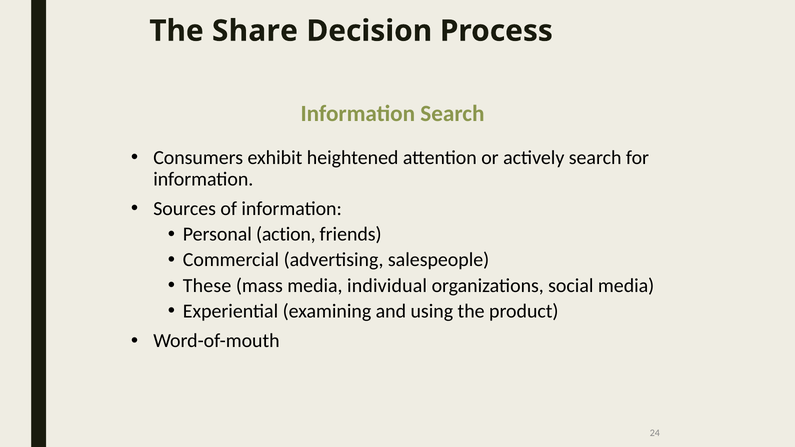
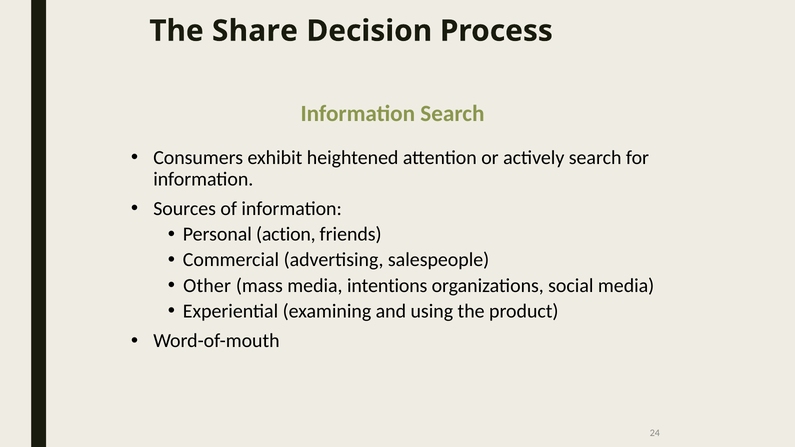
These: These -> Other
individual: individual -> intentions
